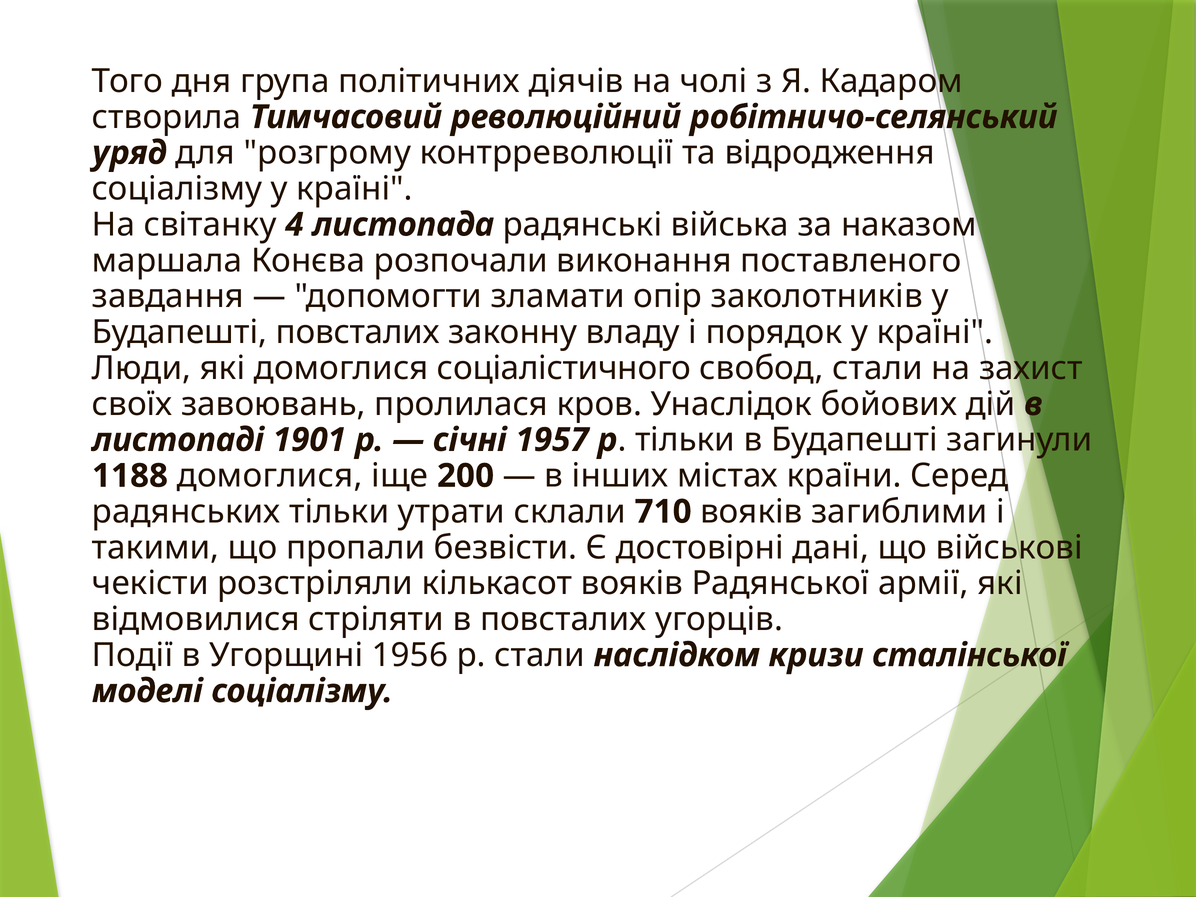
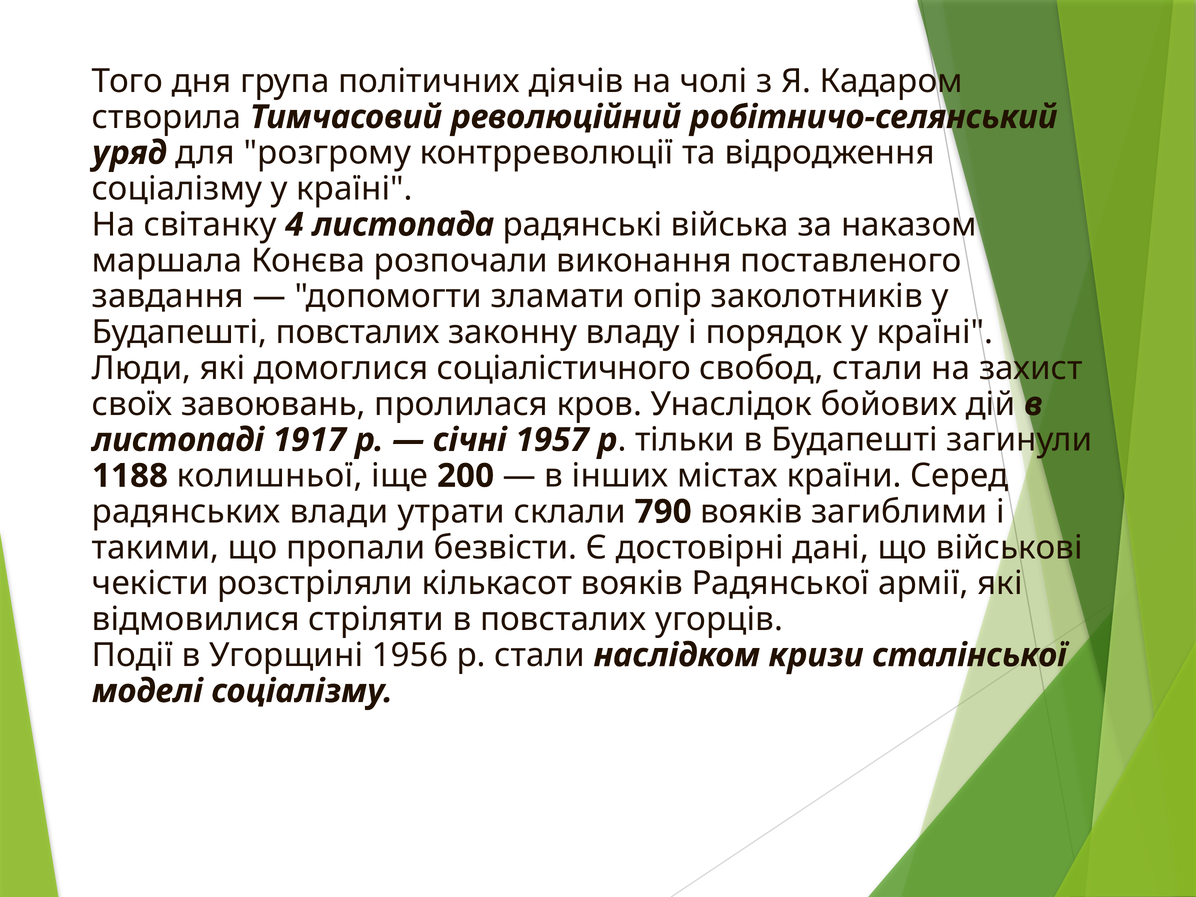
1901: 1901 -> 1917
1188 домоглися: домоглися -> колишньої
радянських тільки: тільки -> влади
710: 710 -> 790
